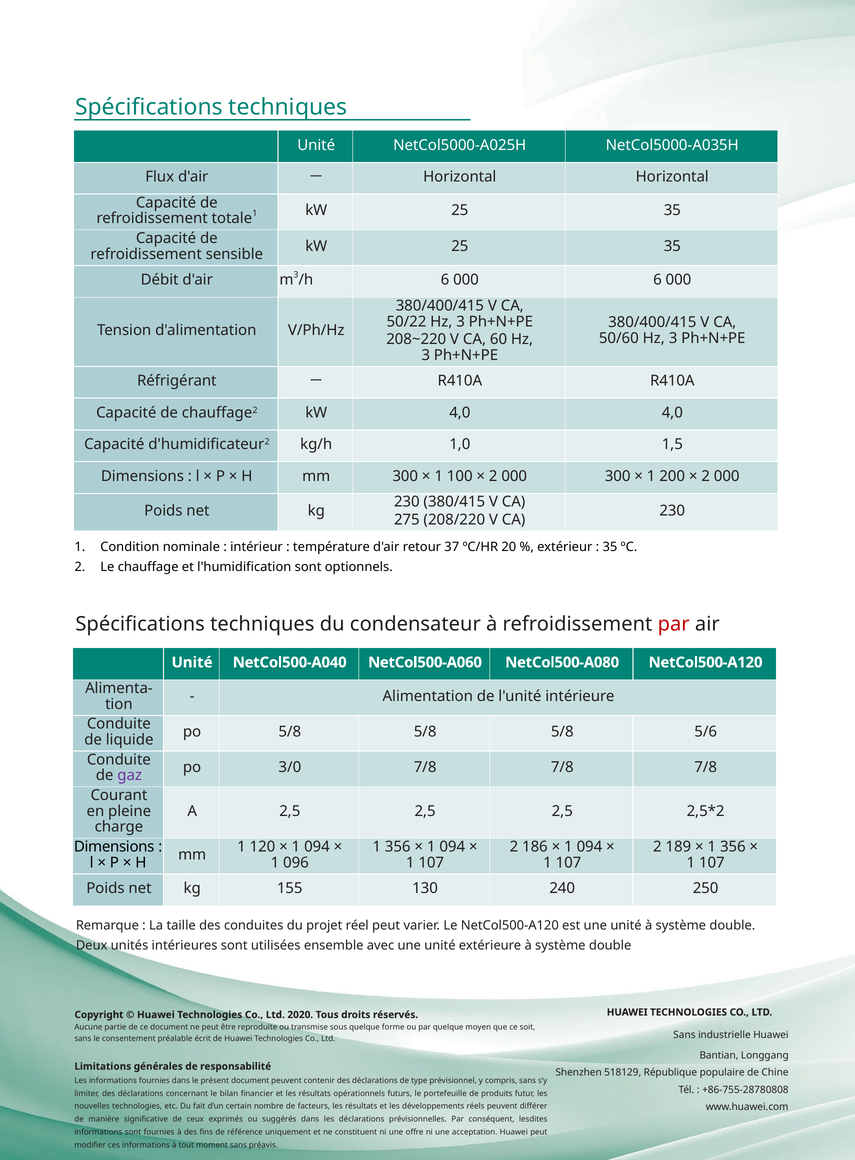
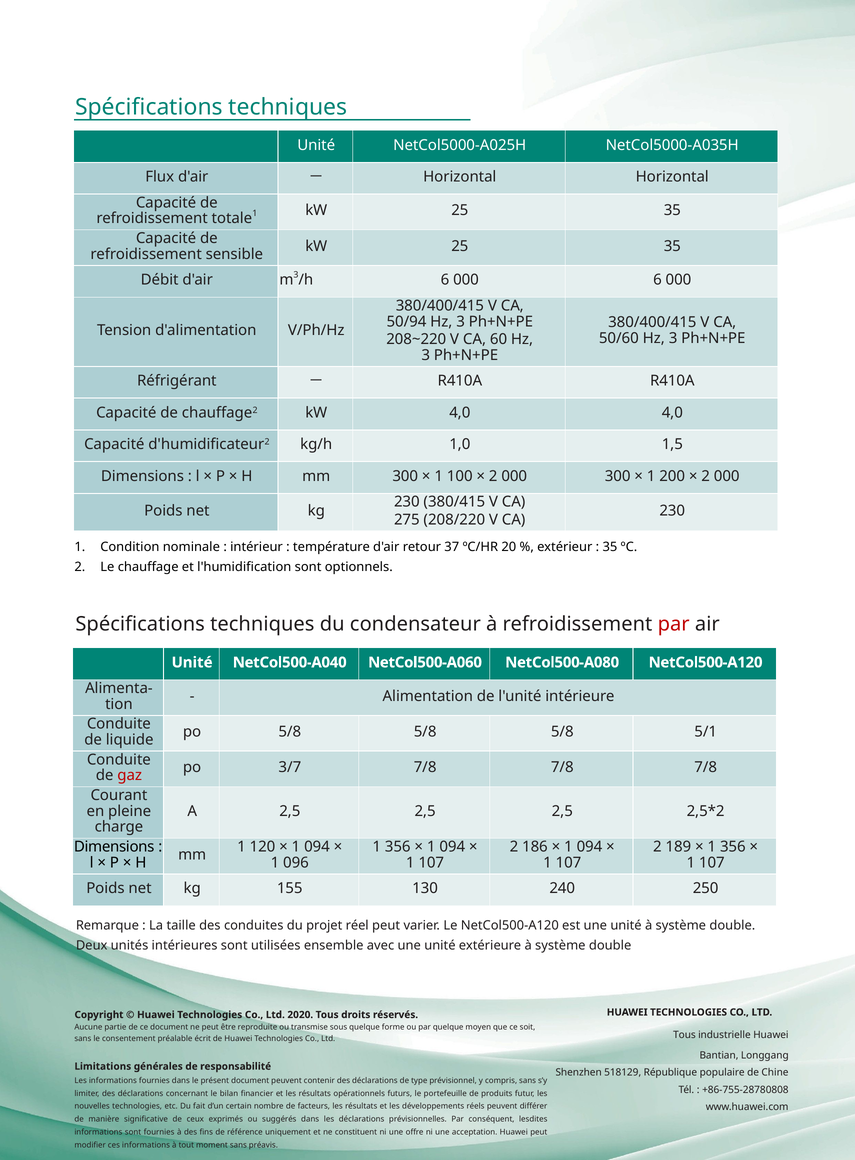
50/22: 50/22 -> 50/94
5/6: 5/6 -> 5/1
3/0: 3/0 -> 3/7
gaz colour: purple -> red
Sans at (684, 1036): Sans -> Tous
